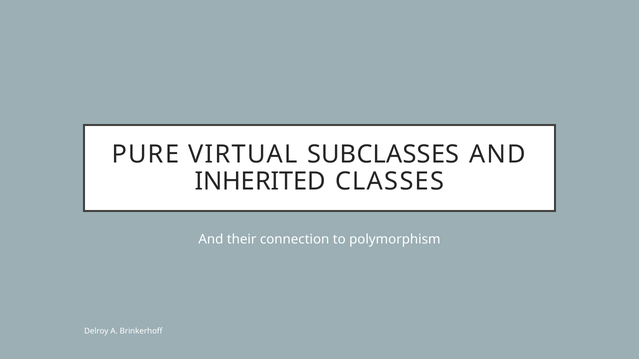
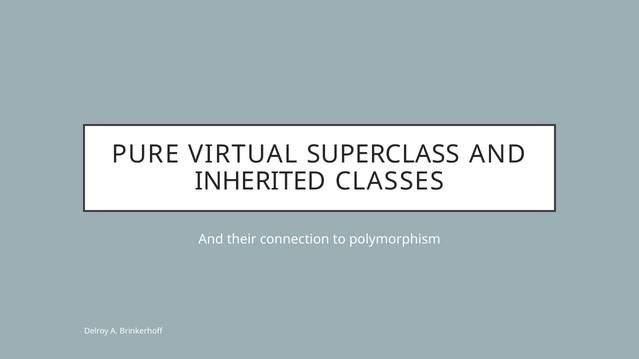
SUBCLASSES: SUBCLASSES -> SUPERCLASS
